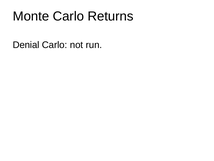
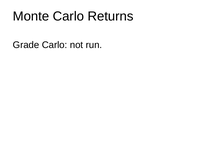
Denial: Denial -> Grade
